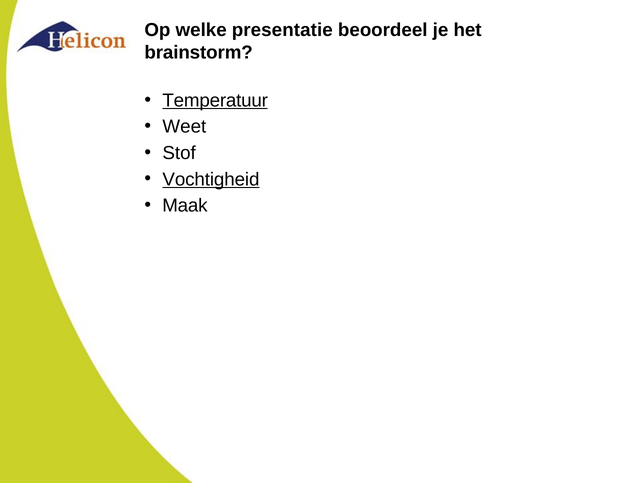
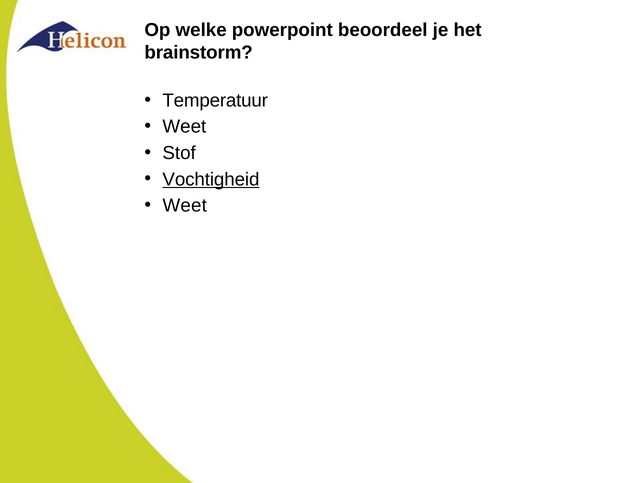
presentatie: presentatie -> powerpoint
Temperatuur underline: present -> none
Maak at (185, 205): Maak -> Weet
